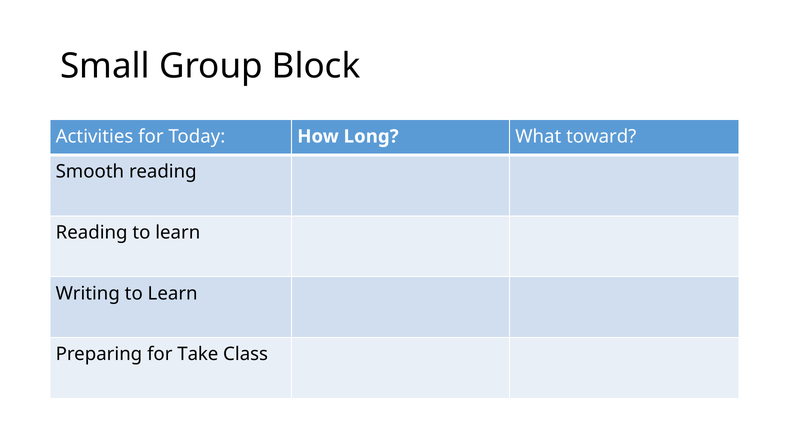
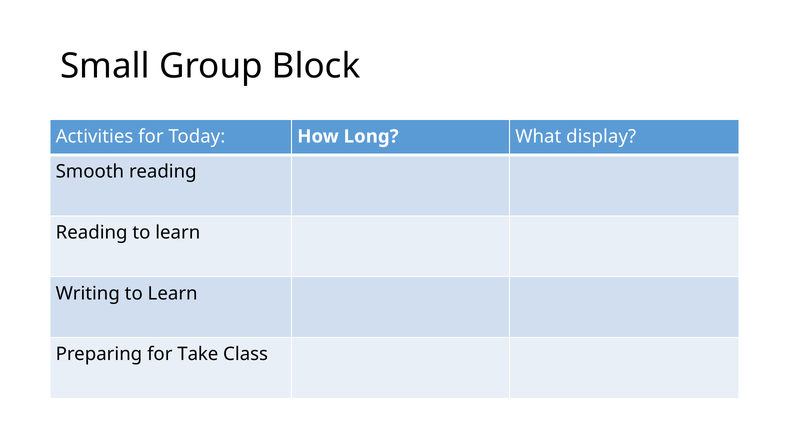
toward: toward -> display
